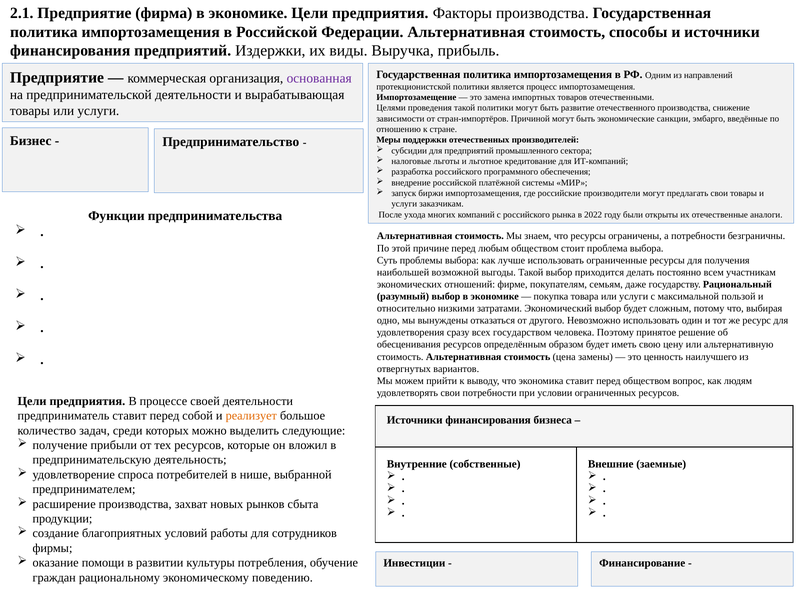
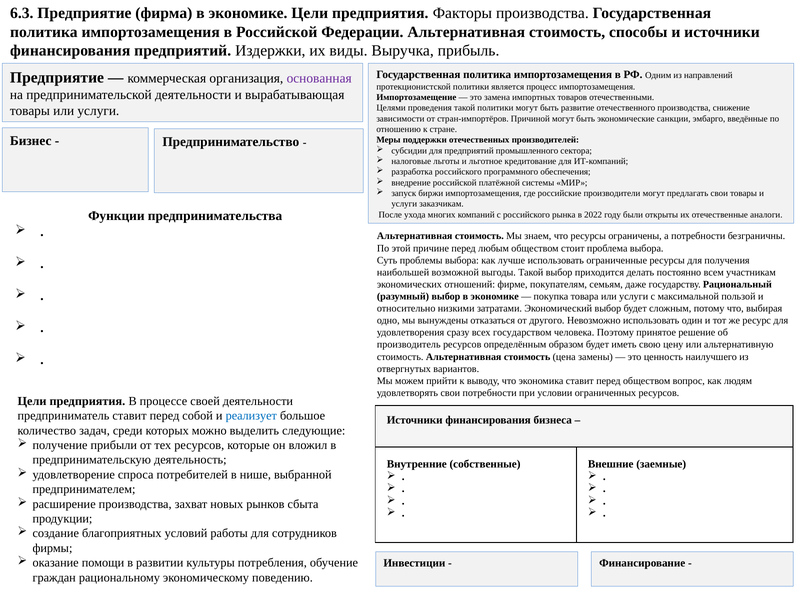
2.1: 2.1 -> 6.3
обесценивания: обесценивания -> производитель
реализует colour: orange -> blue
